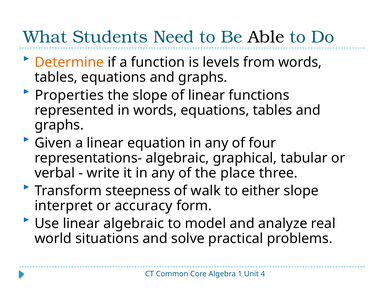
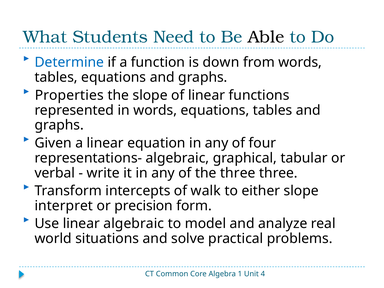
Determine colour: orange -> blue
levels: levels -> down
the place: place -> three
steepness: steepness -> intercepts
accuracy: accuracy -> precision
